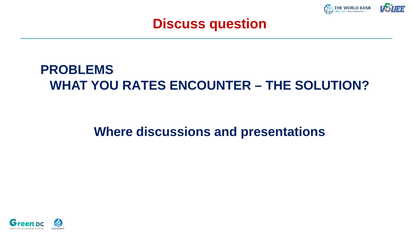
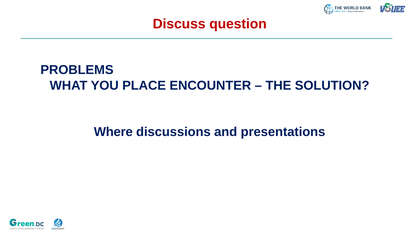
RATES: RATES -> PLACE
